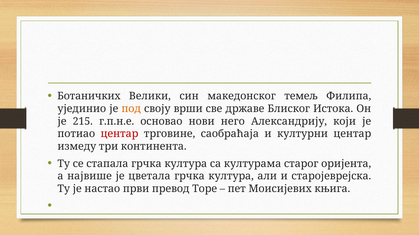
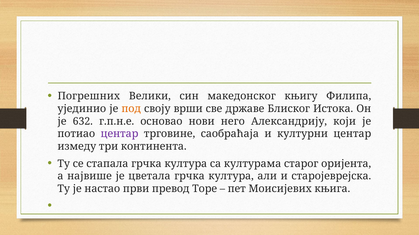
Ботаничких: Ботаничких -> Погрешних
темељ: темељ -> књигу
215: 215 -> 632
центар at (119, 134) colour: red -> purple
